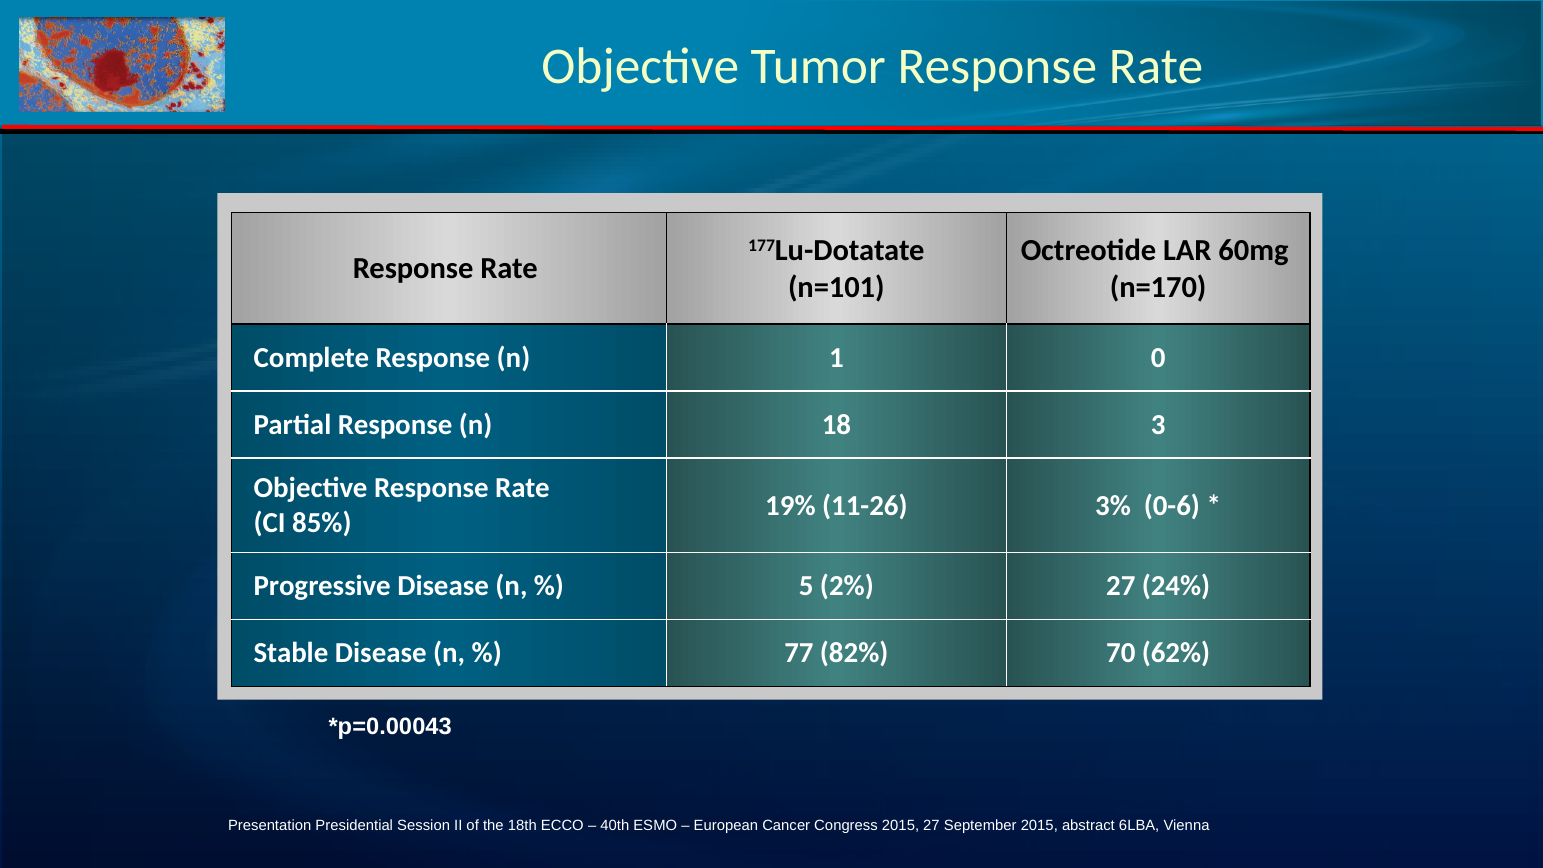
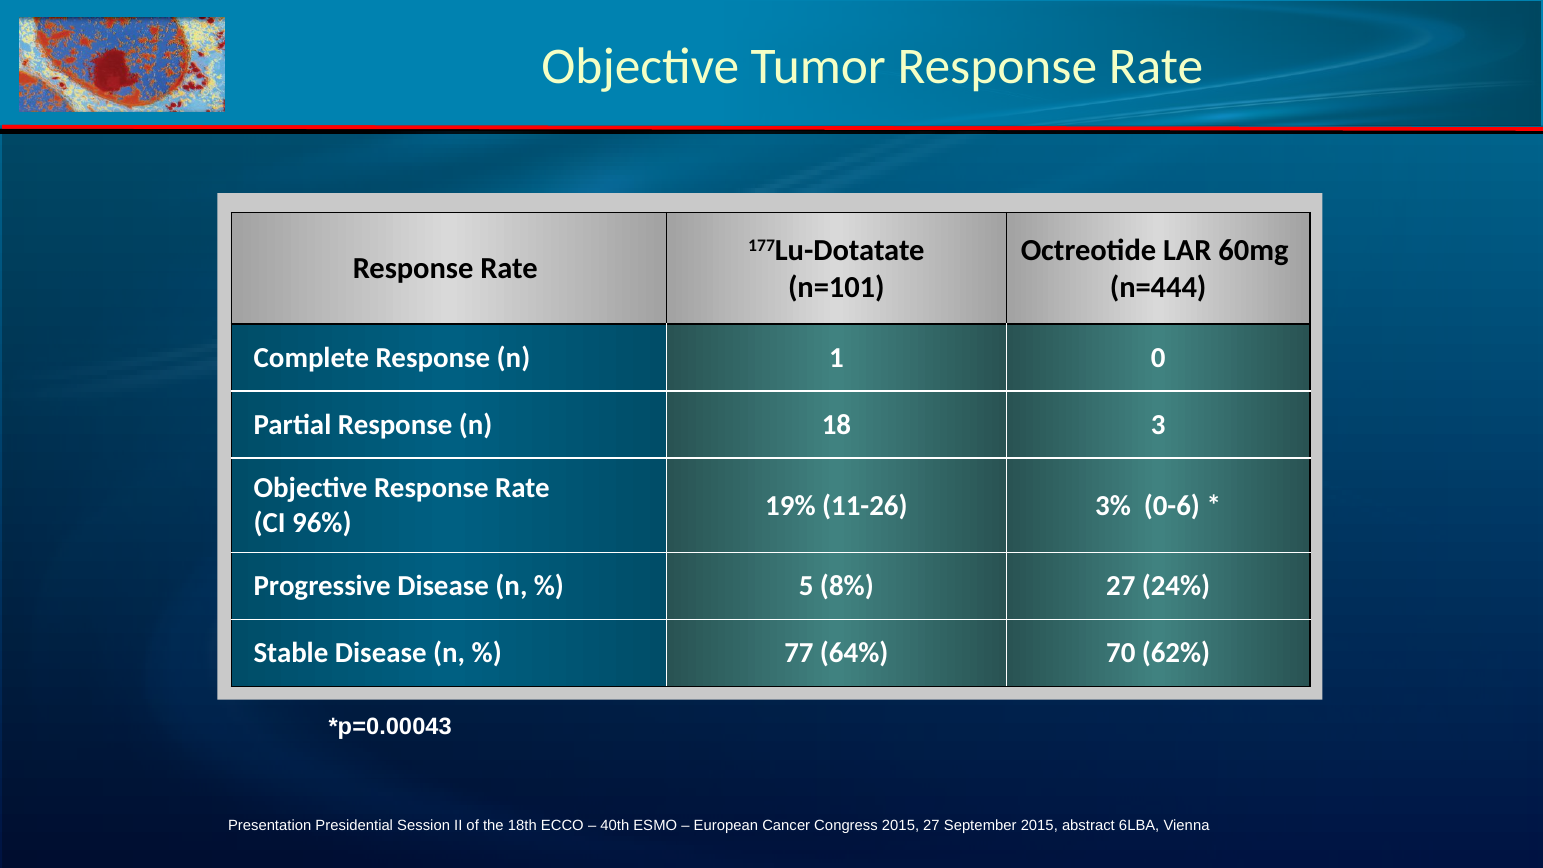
n=170: n=170 -> n=444
85%: 85% -> 96%
2%: 2% -> 8%
82%: 82% -> 64%
